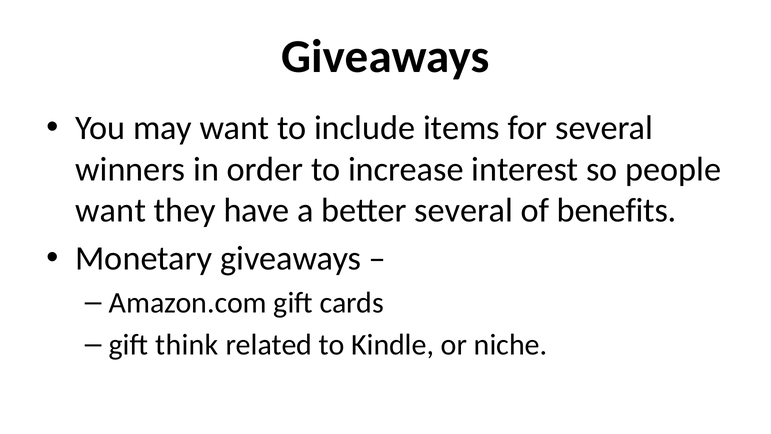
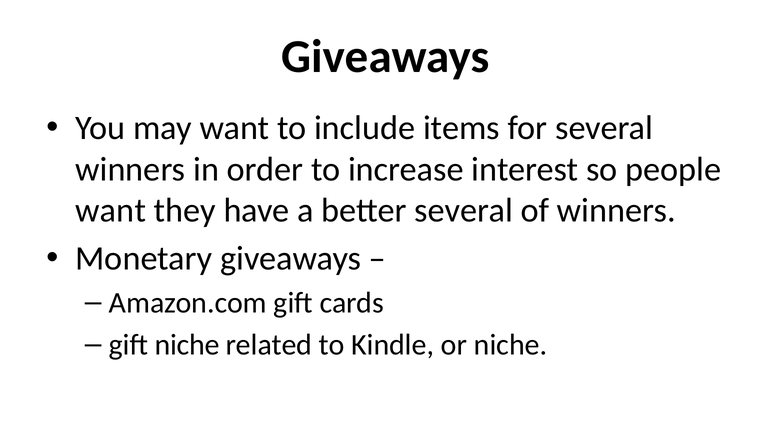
of benefits: benefits -> winners
gift think: think -> niche
